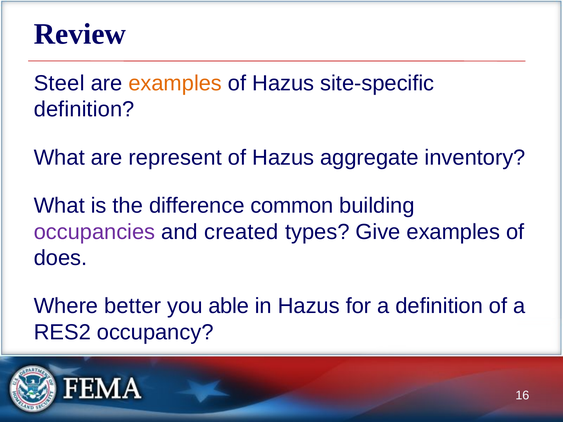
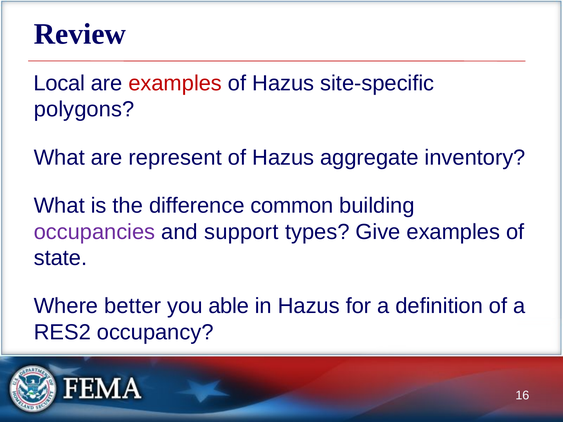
Steel: Steel -> Local
examples at (175, 83) colour: orange -> red
definition at (84, 109): definition -> polygons
created: created -> support
does: does -> state
